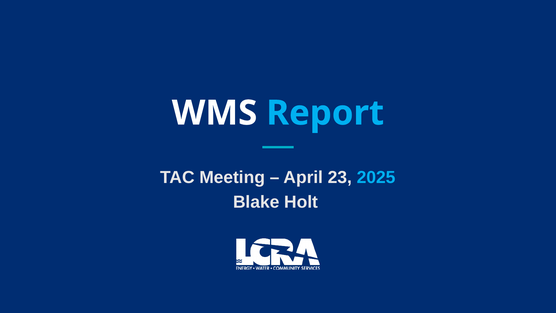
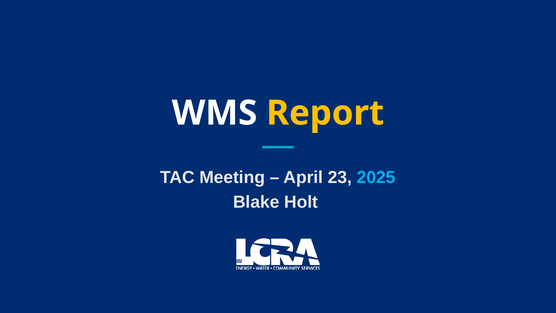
Report colour: light blue -> yellow
